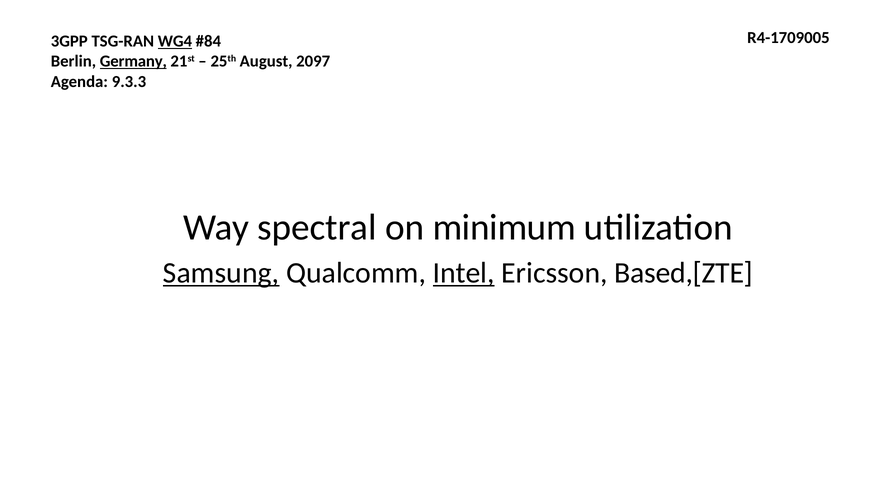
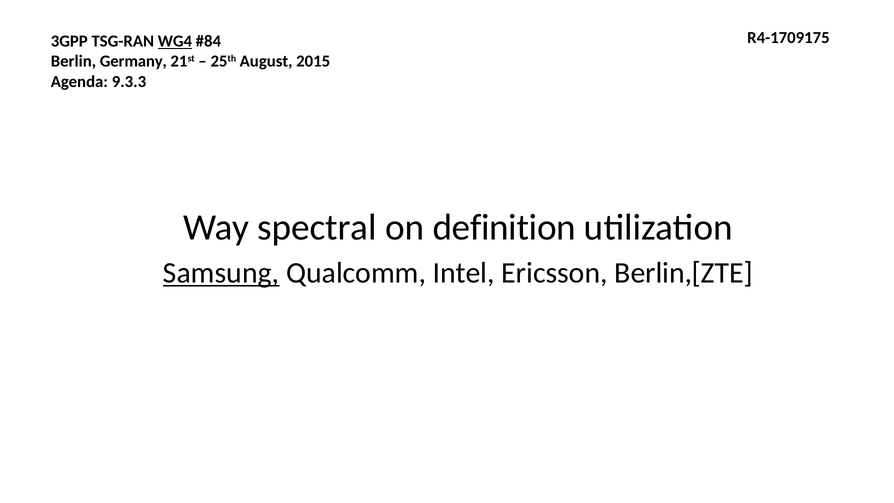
R4-1709005: R4-1709005 -> R4-1709175
Germany underline: present -> none
2097: 2097 -> 2015
minimum: minimum -> definition
Intel underline: present -> none
Based,[ZTE: Based,[ZTE -> Berlin,[ZTE
